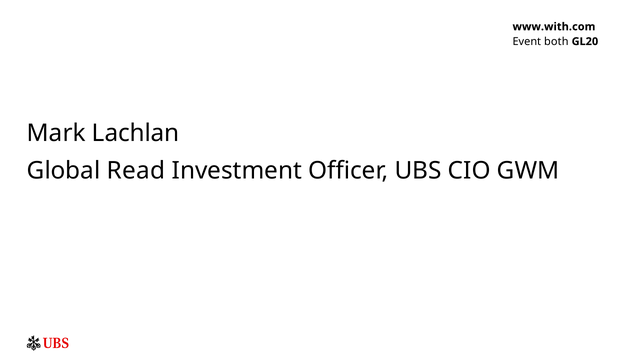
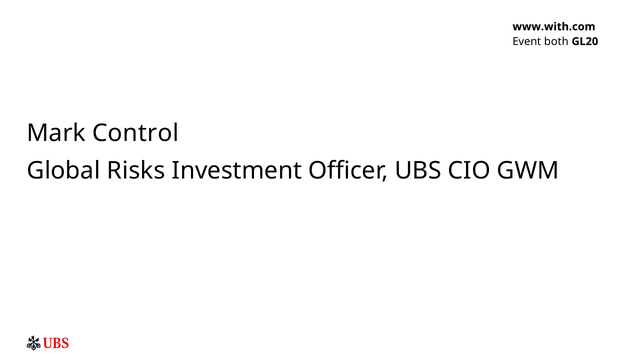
Lachlan: Lachlan -> Control
Read: Read -> Risks
